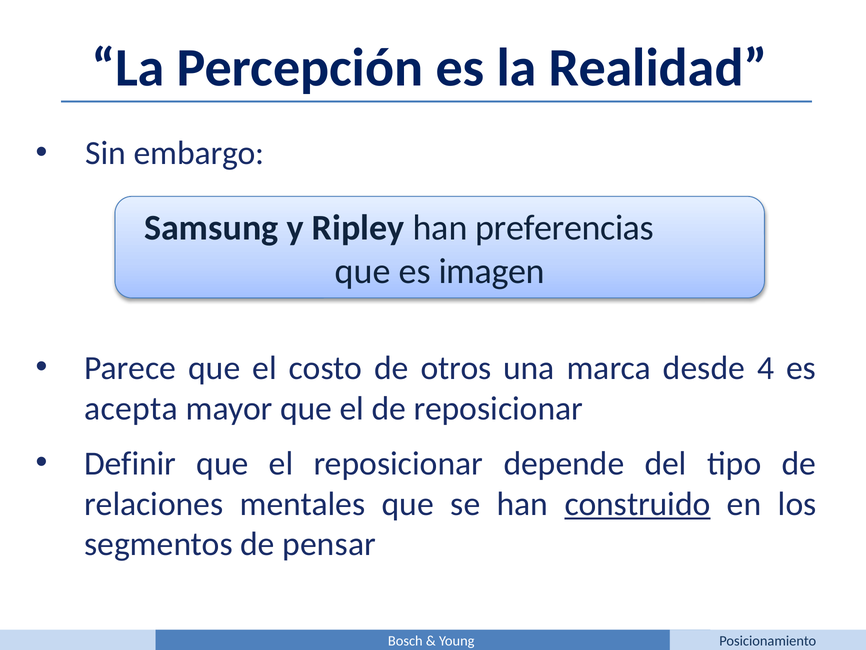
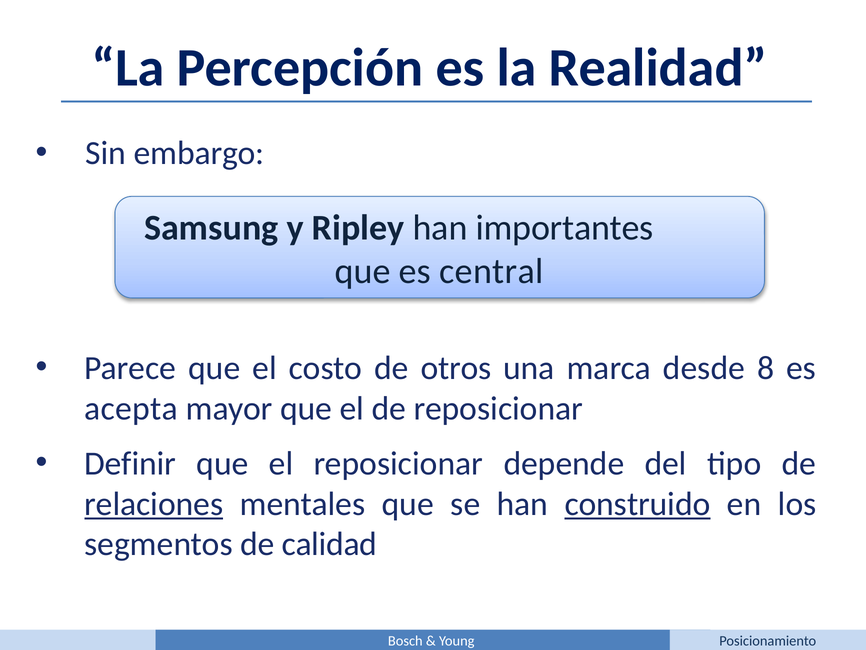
preferencias: preferencias -> importantes
imagen: imagen -> central
4: 4 -> 8
relaciones underline: none -> present
pensar: pensar -> calidad
